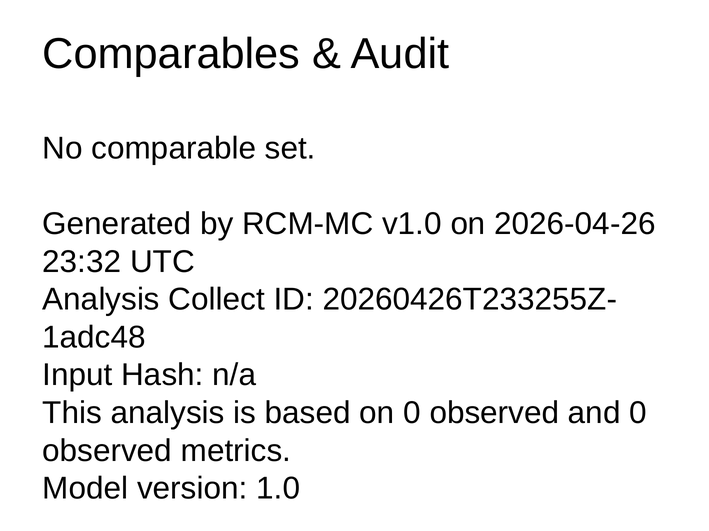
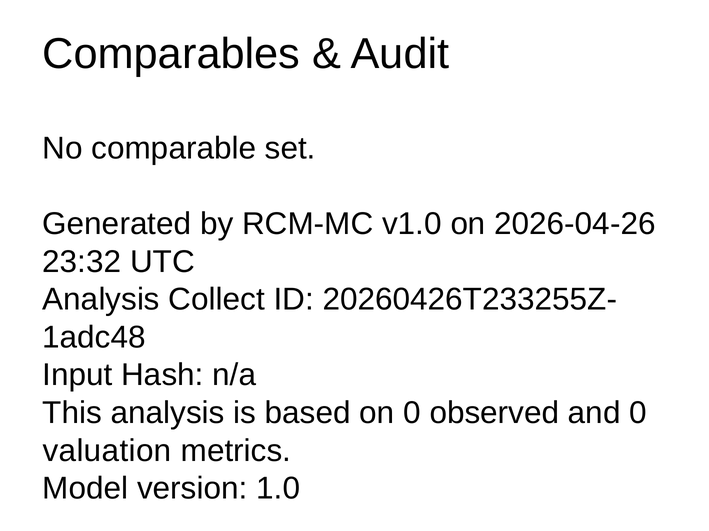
observed at (107, 451): observed -> valuation
